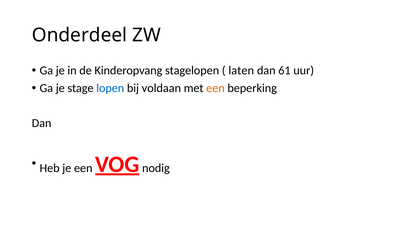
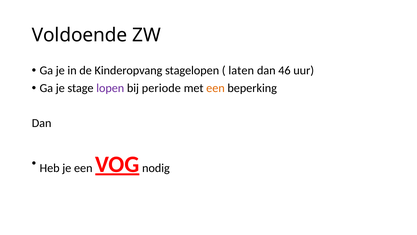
Onderdeel: Onderdeel -> Voldoende
61: 61 -> 46
lopen colour: blue -> purple
voldaan: voldaan -> periode
